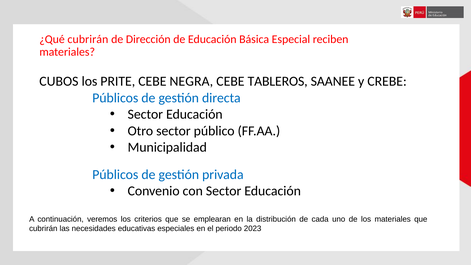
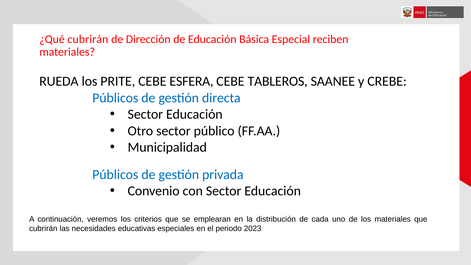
CUBOS: CUBOS -> RUEDA
NEGRA: NEGRA -> ESFERA
